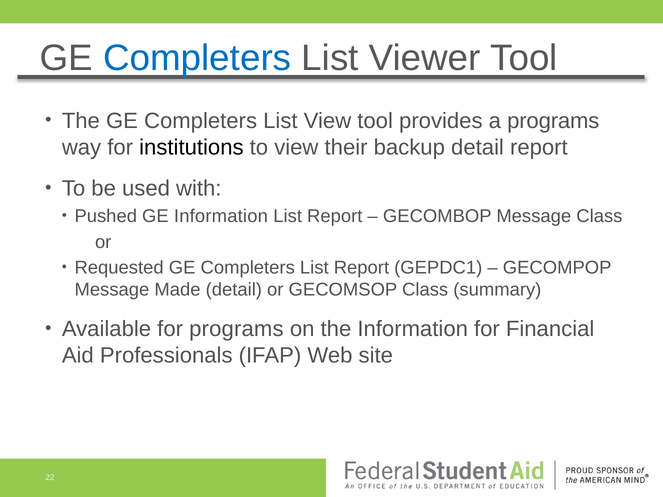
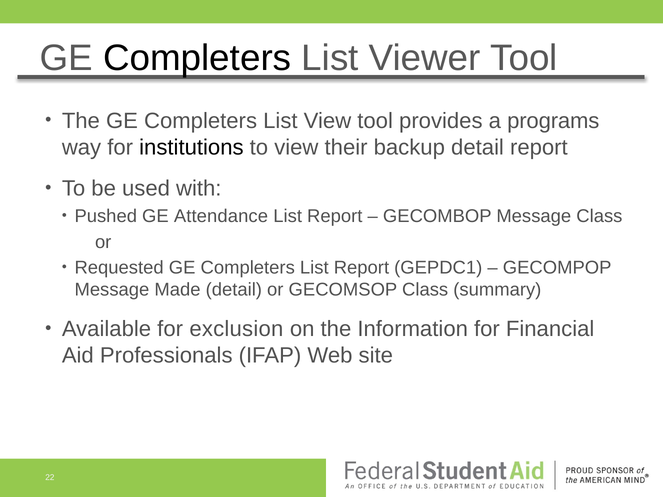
Completers at (197, 58) colour: blue -> black
GE Information: Information -> Attendance
for programs: programs -> exclusion
